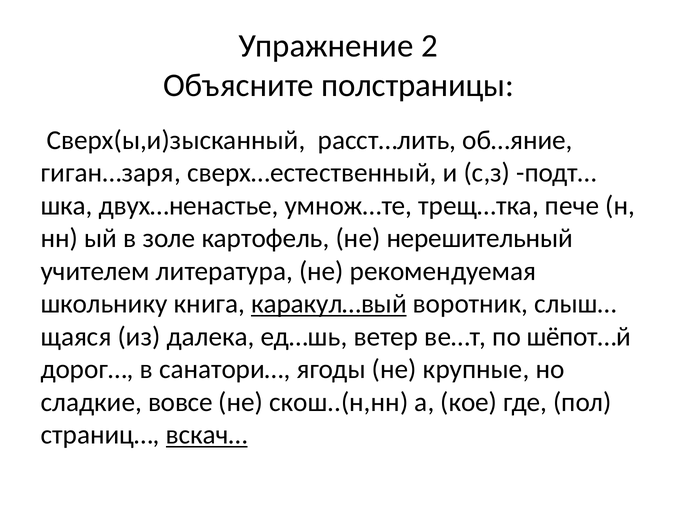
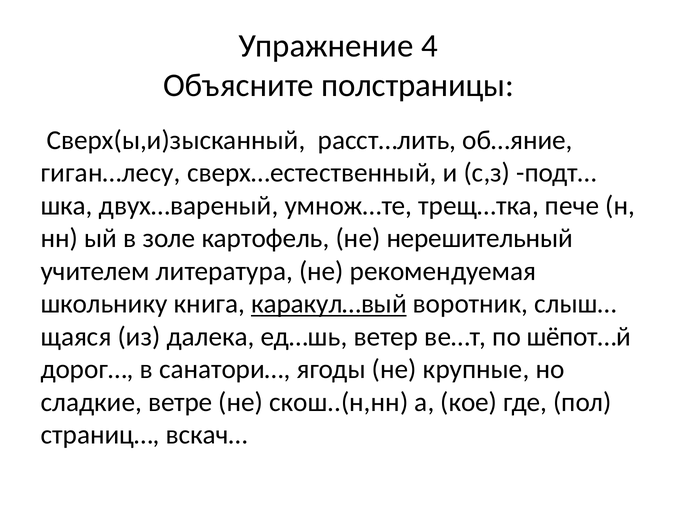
2: 2 -> 4
гиган…заря: гиган…заря -> гиган…лесу
двух…ненастье: двух…ненастье -> двух…вареный
вовсе: вовсе -> ветре
вскач… underline: present -> none
